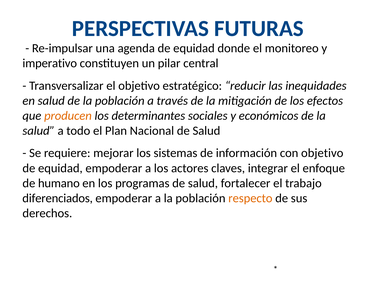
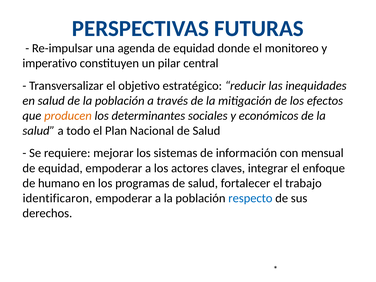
con objetivo: objetivo -> mensual
diferenciados: diferenciados -> identificaron
respecto colour: orange -> blue
